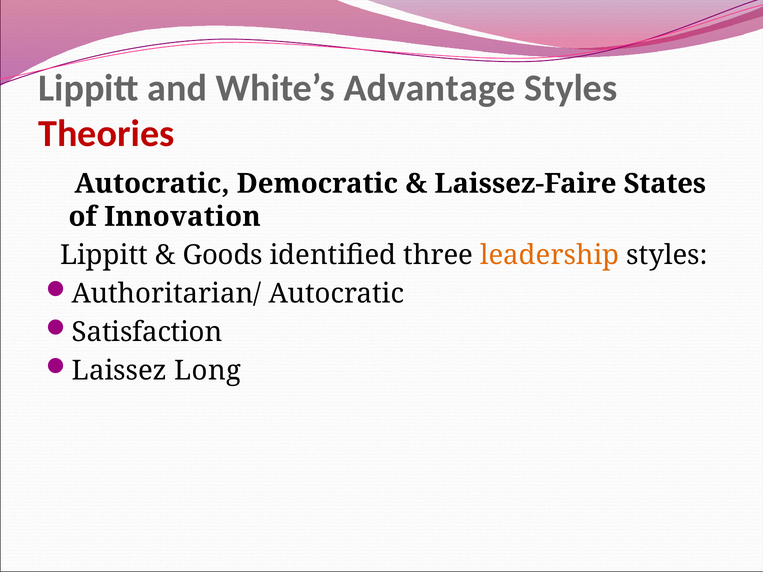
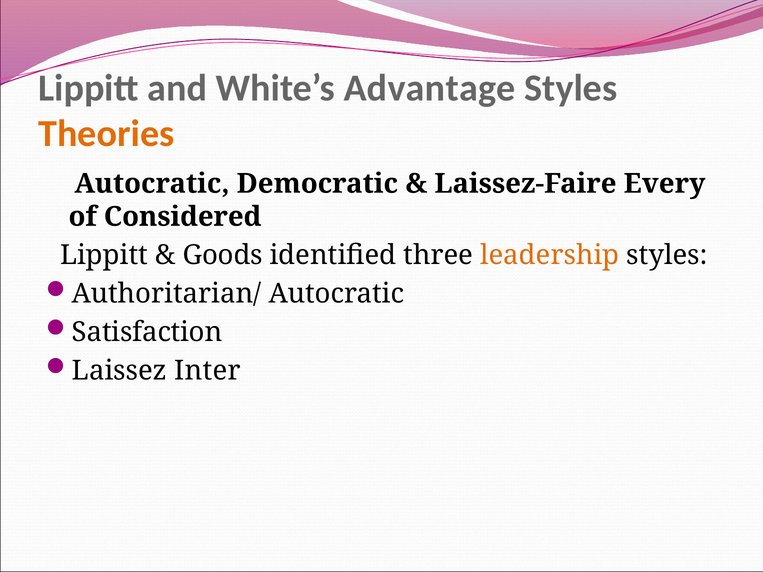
Theories colour: red -> orange
States: States -> Every
Innovation: Innovation -> Considered
Long: Long -> Inter
